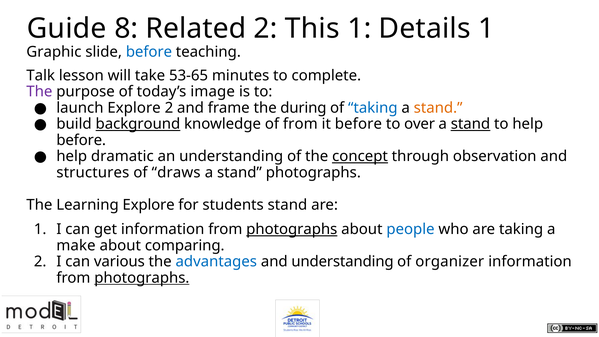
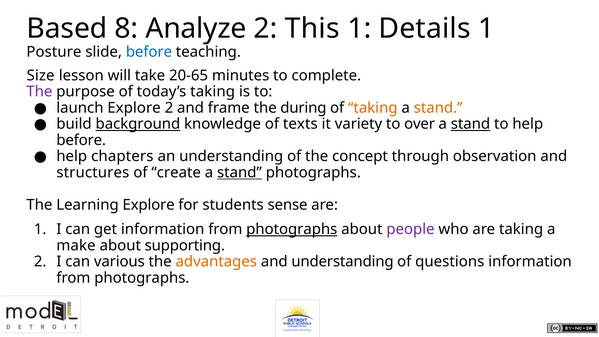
Guide: Guide -> Based
Related: Related -> Analyze
Graphic: Graphic -> Posture
Talk: Talk -> Size
53-65: 53-65 -> 20-65
today’s image: image -> taking
taking at (373, 108) colour: blue -> orange
of from: from -> texts
it before: before -> variety
dramatic: dramatic -> chapters
concept underline: present -> none
draws: draws -> create
stand at (239, 172) underline: none -> present
students stand: stand -> sense
people colour: blue -> purple
comparing: comparing -> supporting
advantages colour: blue -> orange
organizer: organizer -> questions
photographs at (142, 278) underline: present -> none
